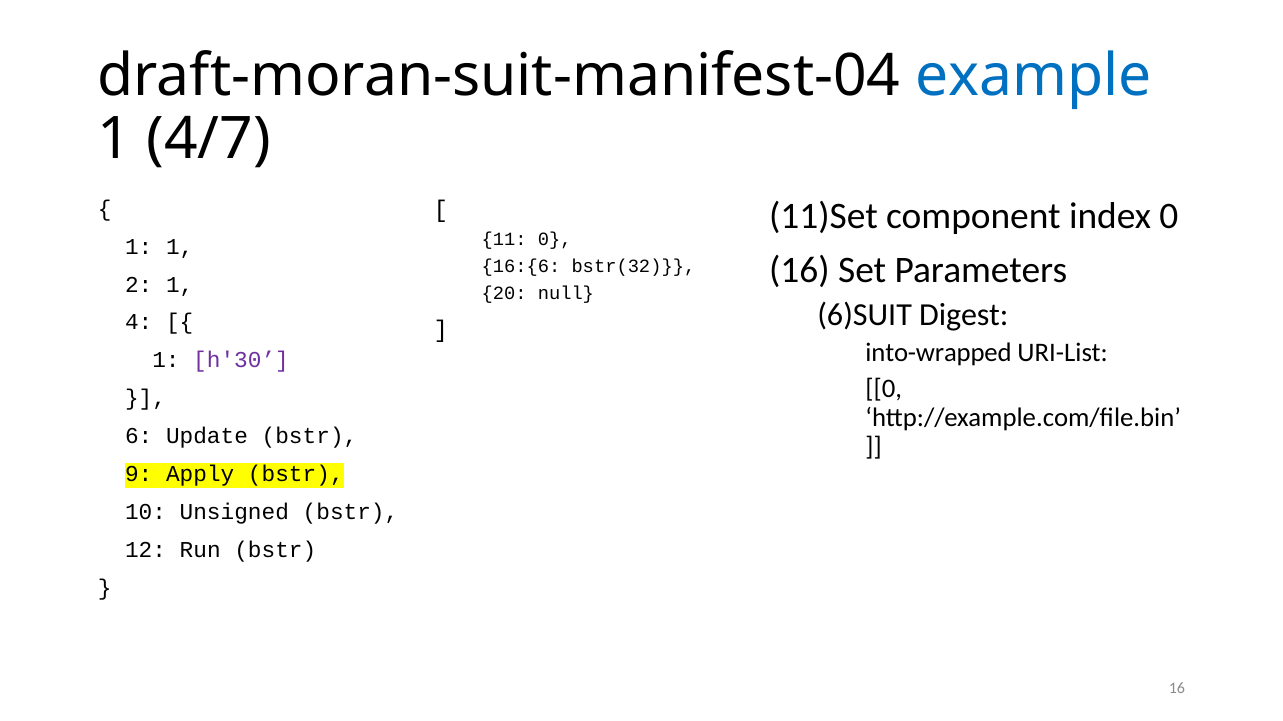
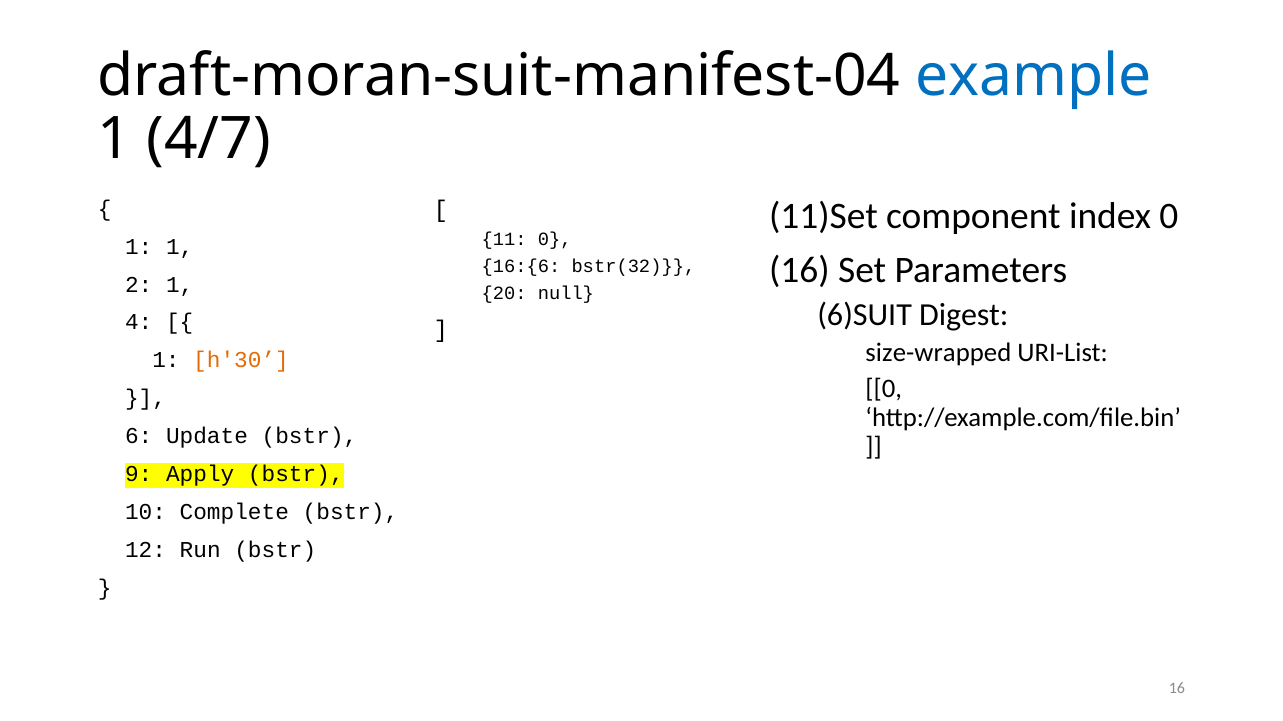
into-wrapped: into-wrapped -> size-wrapped
h'30 colour: purple -> orange
Unsigned: Unsigned -> Complete
